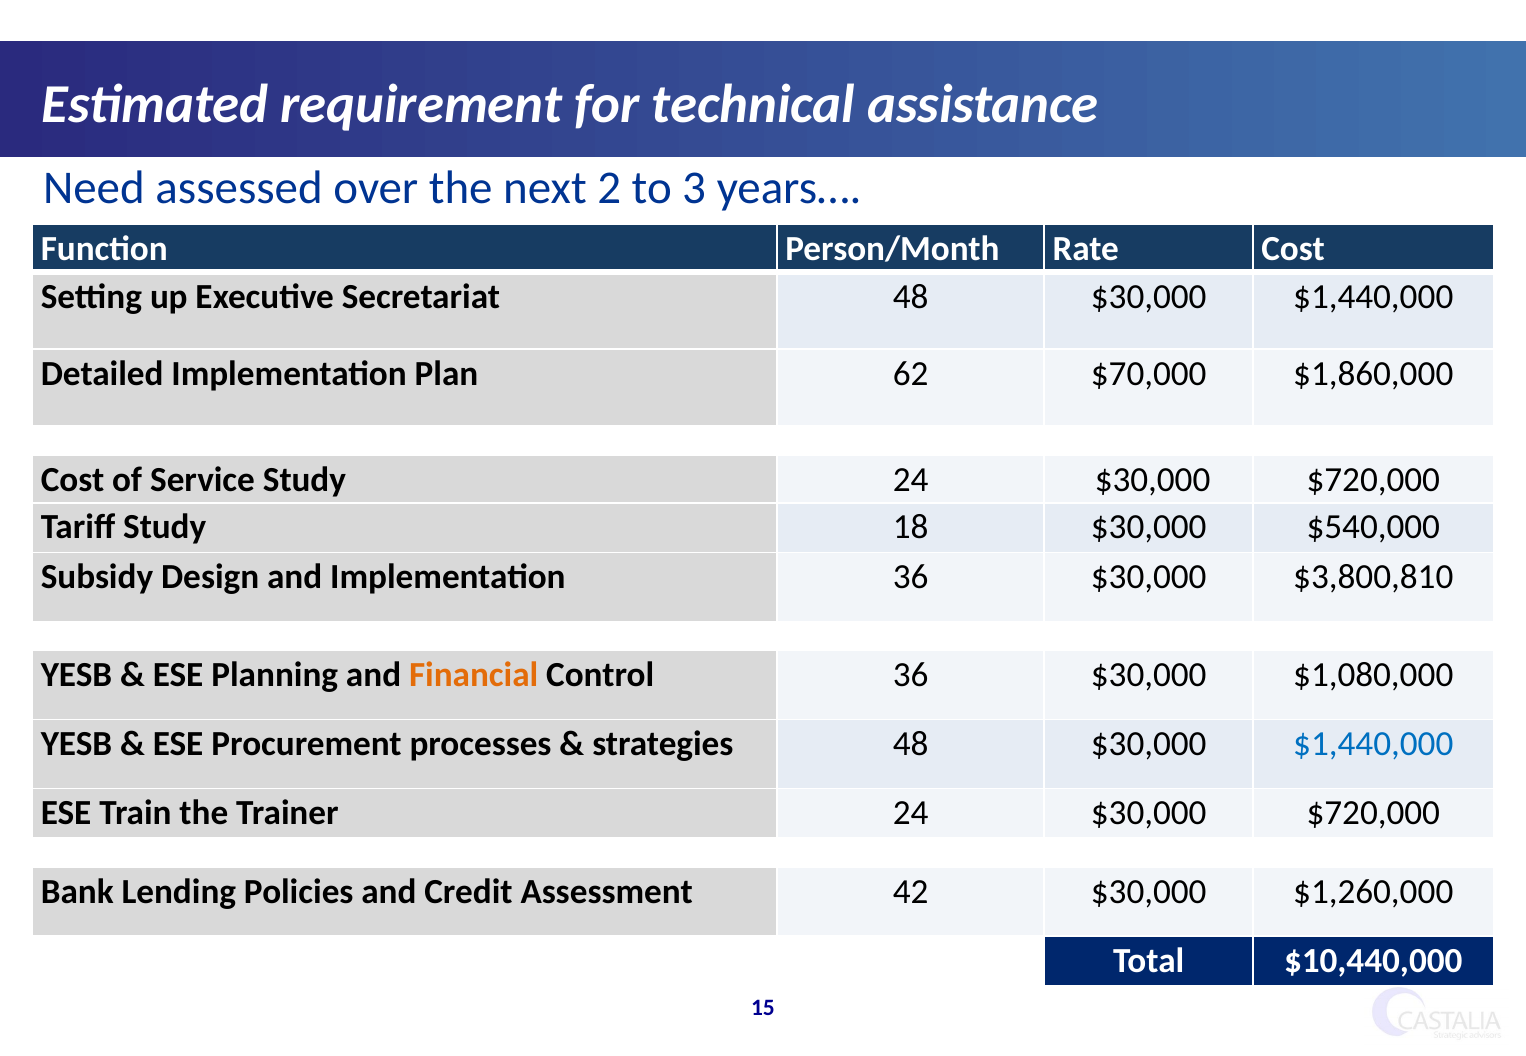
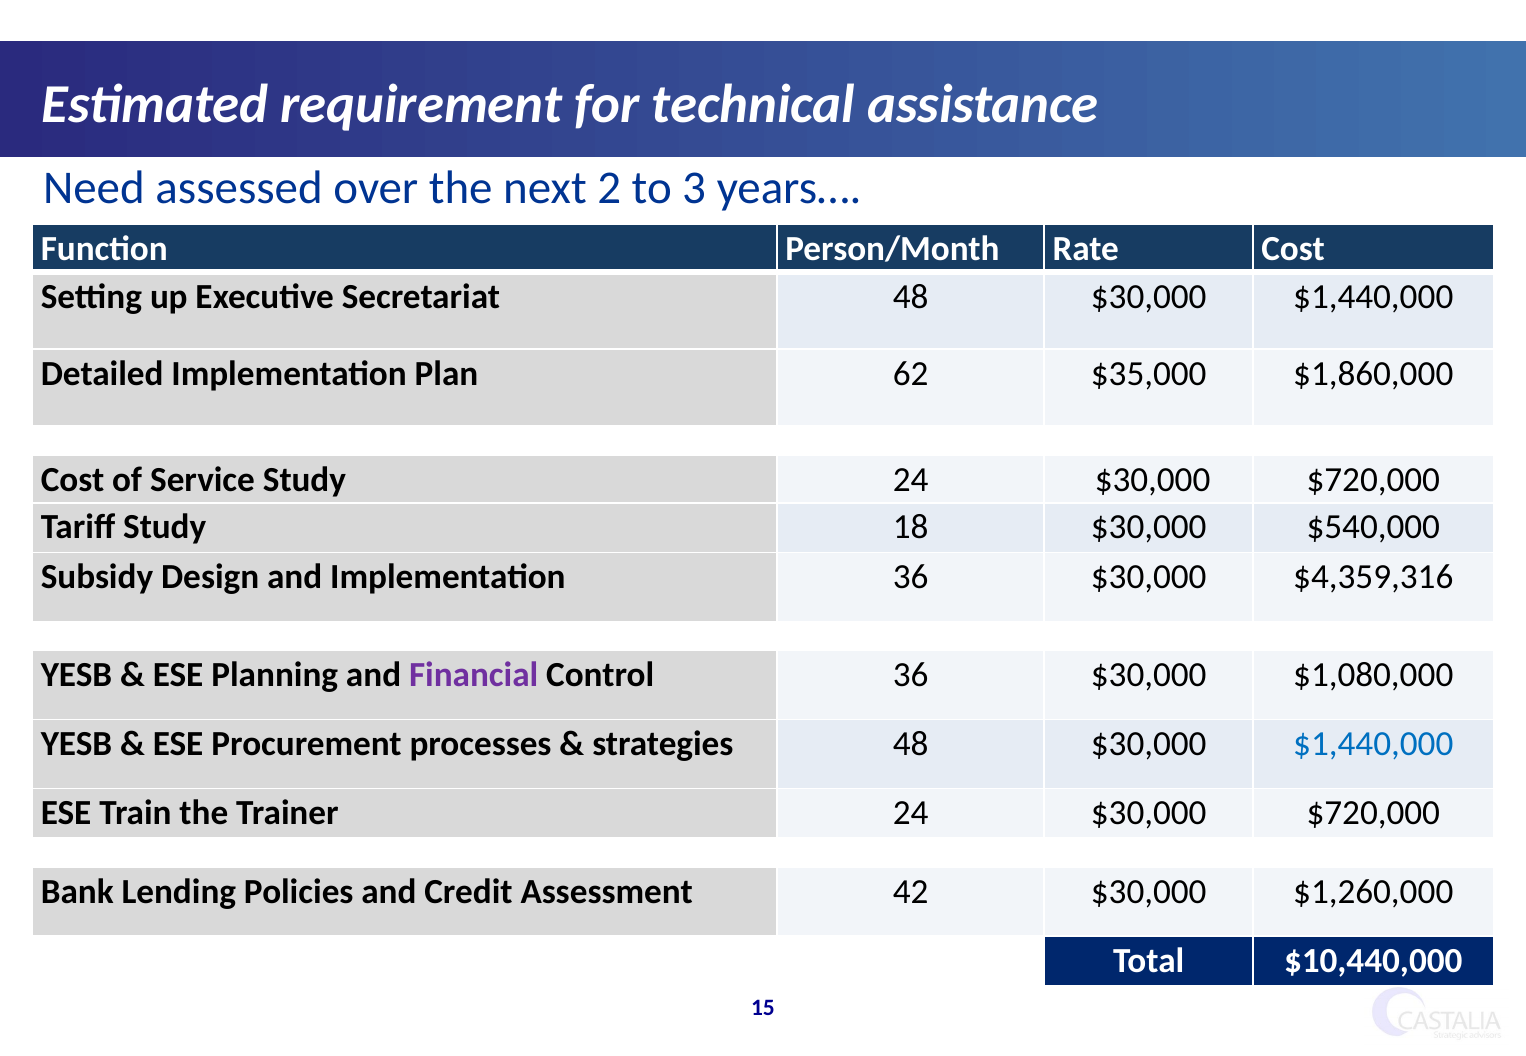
$70,000: $70,000 -> $35,000
$3,800,810: $3,800,810 -> $4,359,316
Financial colour: orange -> purple
